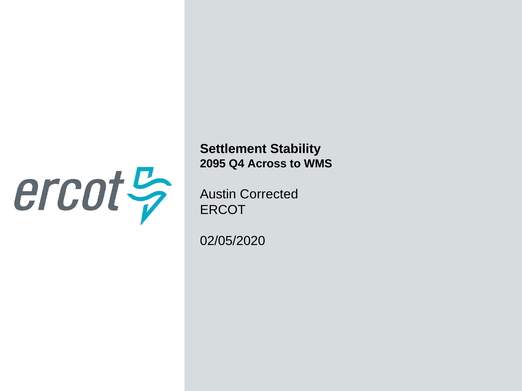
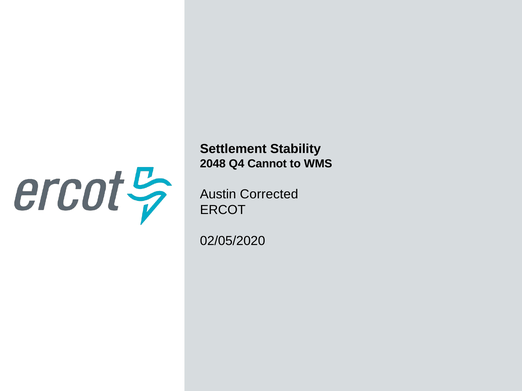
2095: 2095 -> 2048
Across: Across -> Cannot
